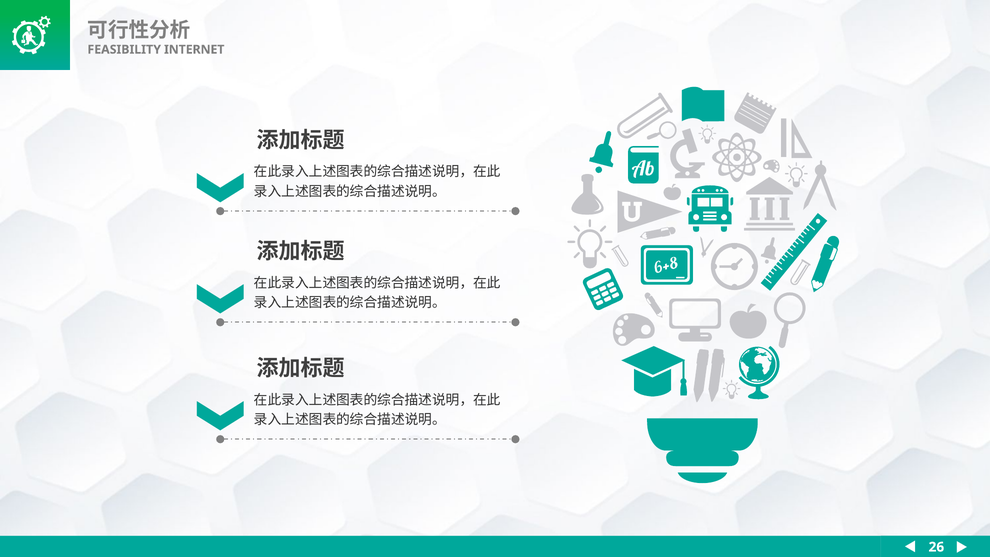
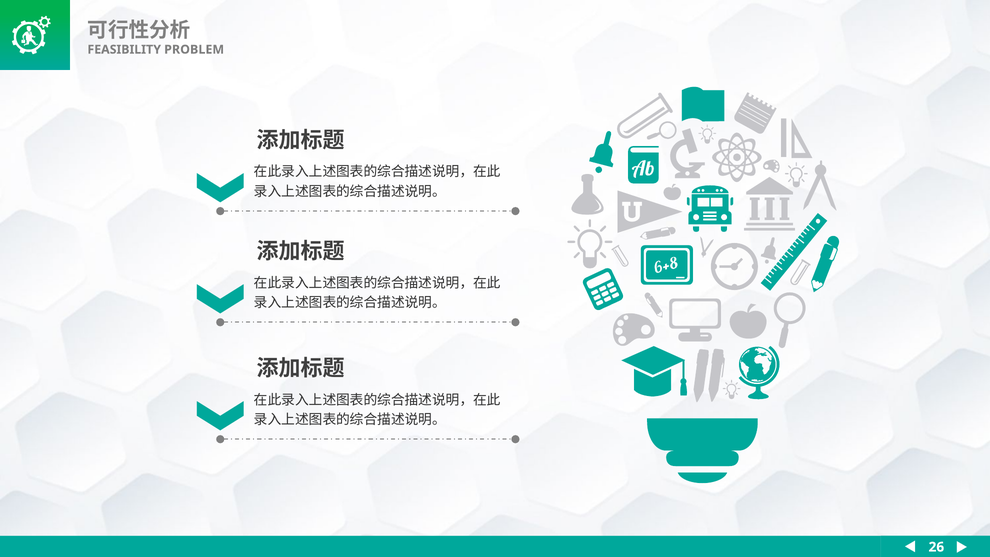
INTERNET: INTERNET -> PROBLEM
